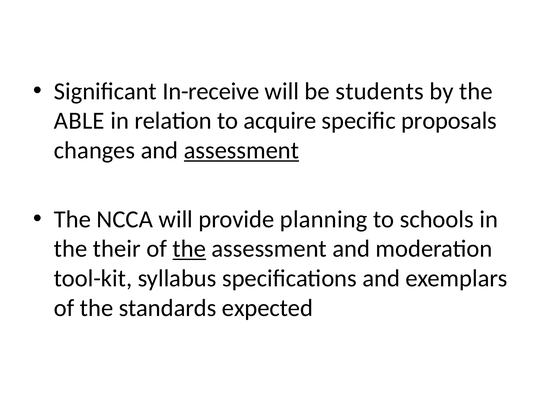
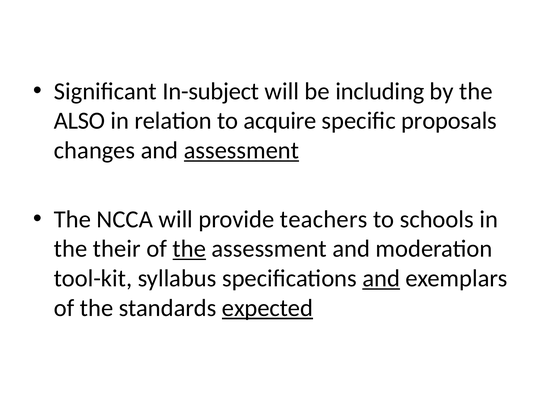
In-receive: In-receive -> In-subject
students: students -> including
ABLE: ABLE -> ALSO
planning: planning -> teachers
and at (381, 278) underline: none -> present
expected underline: none -> present
